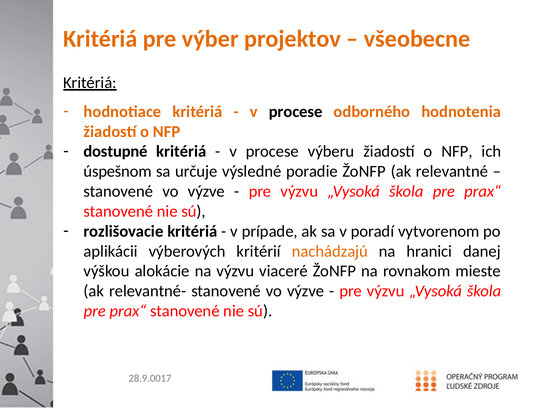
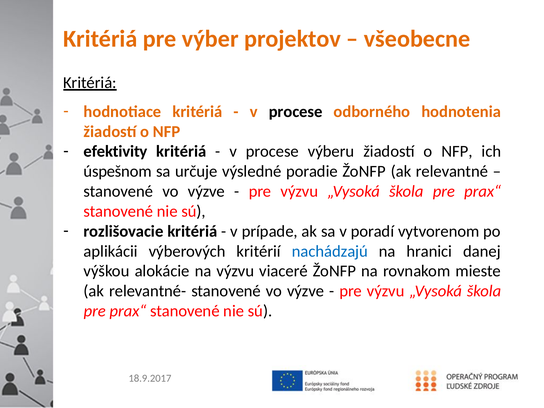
dostupné: dostupné -> efektivity
nachádzajú colour: orange -> blue
28.9.0017: 28.9.0017 -> 18.9.2017
